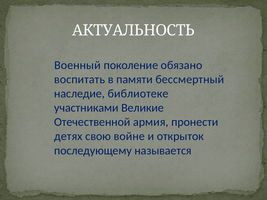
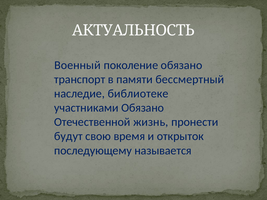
воспитать: воспитать -> транспорт
участниками Великие: Великие -> Обязано
армия: армия -> жизнь
детях: детях -> будут
войне: войне -> время
